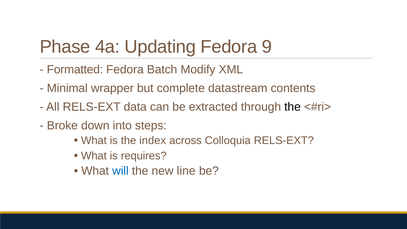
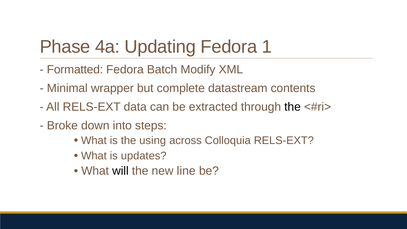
9: 9 -> 1
index: index -> using
requires: requires -> updates
will colour: blue -> black
